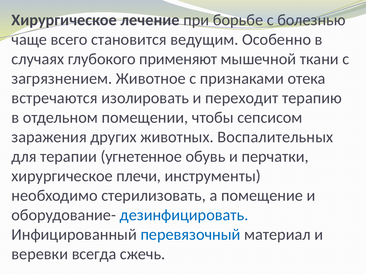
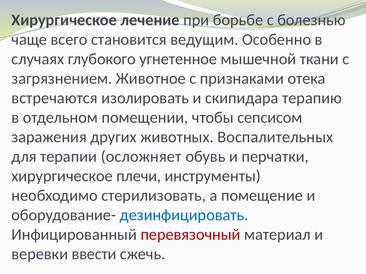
применяют: применяют -> угнетенное
переходит: переходит -> скипидара
угнетенное: угнетенное -> осложняет
перевязочный colour: blue -> red
всегда: всегда -> ввести
